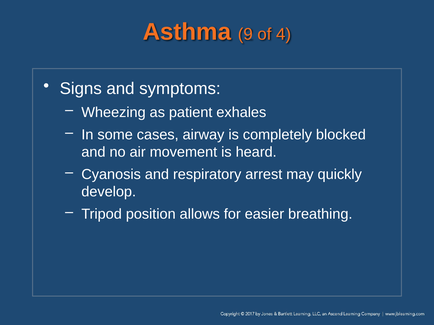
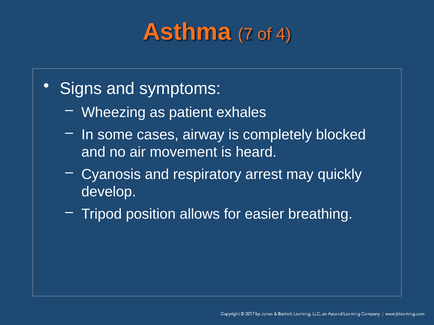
9: 9 -> 7
